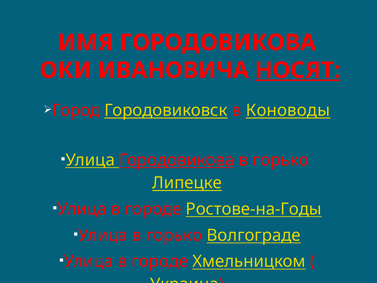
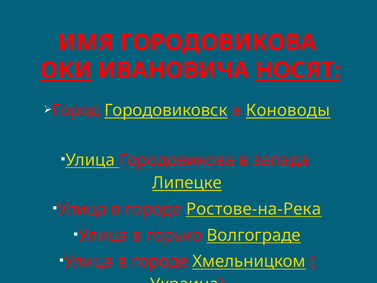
ОКИ underline: none -> present
Городовикова в горько: горько -> запада
Ростове-на-Годы: Ростове-на-Годы -> Ростове-на-Река
